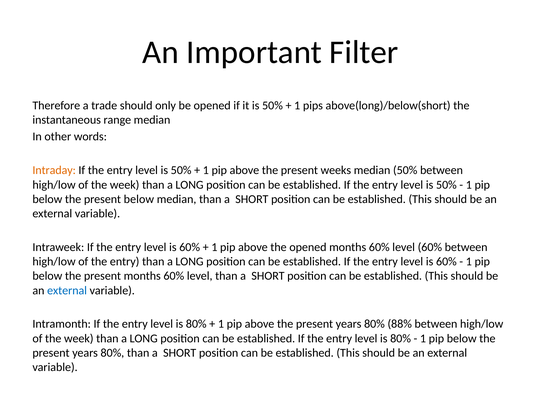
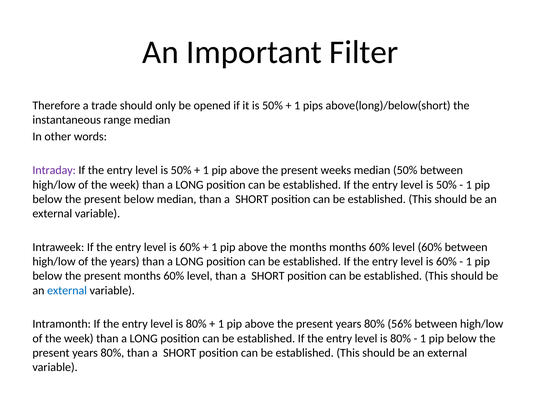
Intraday colour: orange -> purple
the opened: opened -> months
of the entry: entry -> years
88%: 88% -> 56%
